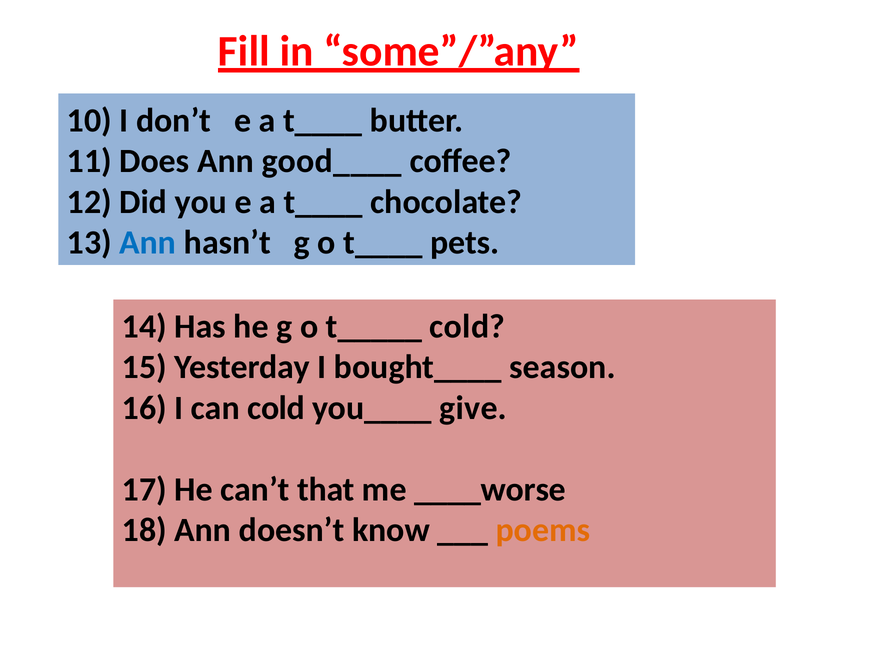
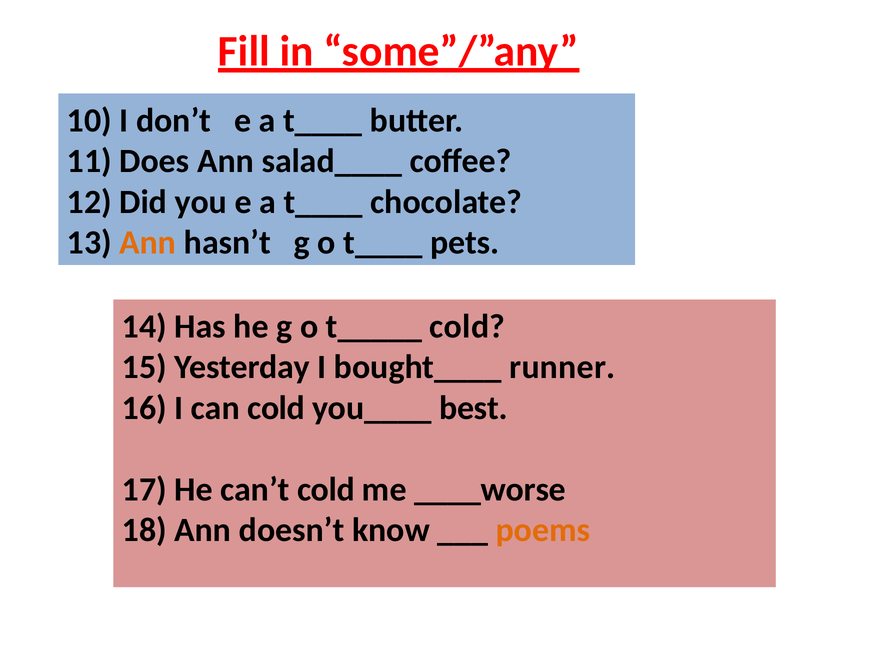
good____: good____ -> salad____
Ann at (148, 243) colour: blue -> orange
season: season -> runner
give: give -> best
can’t that: that -> cold
